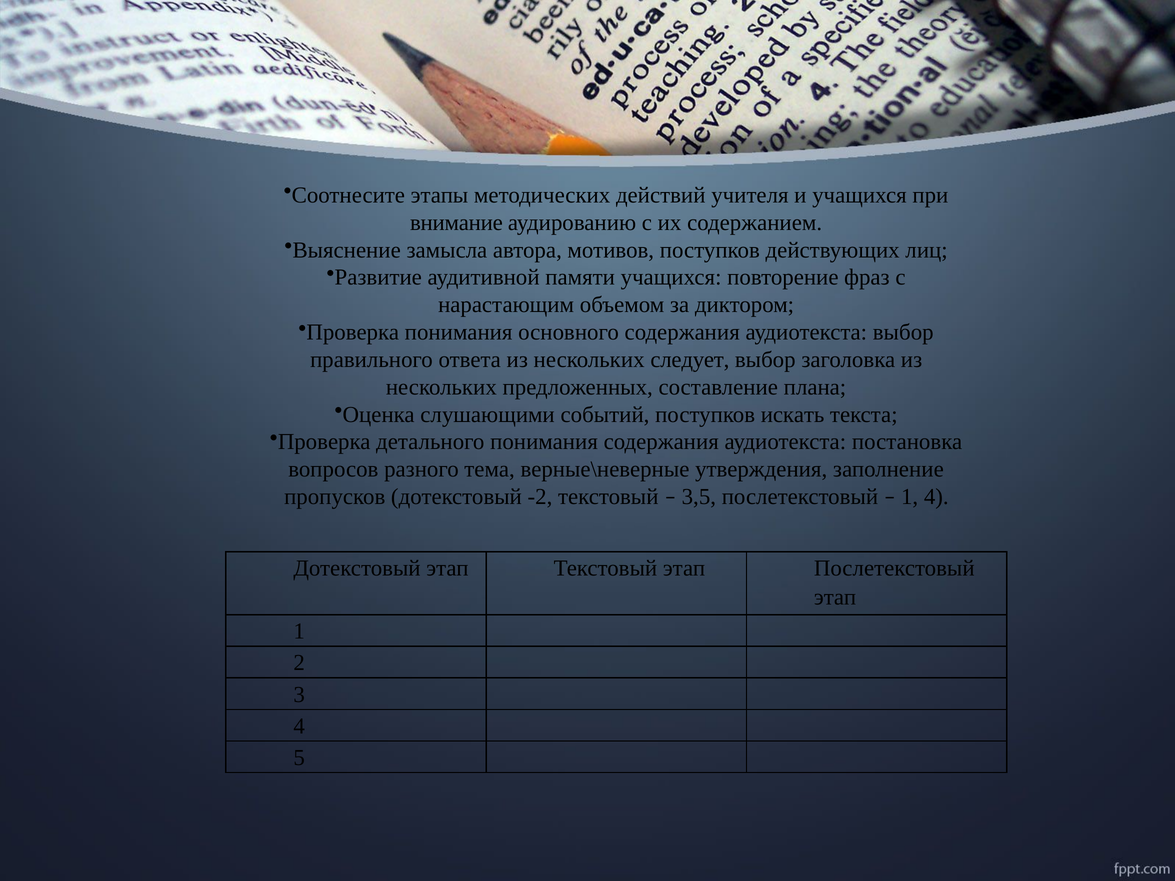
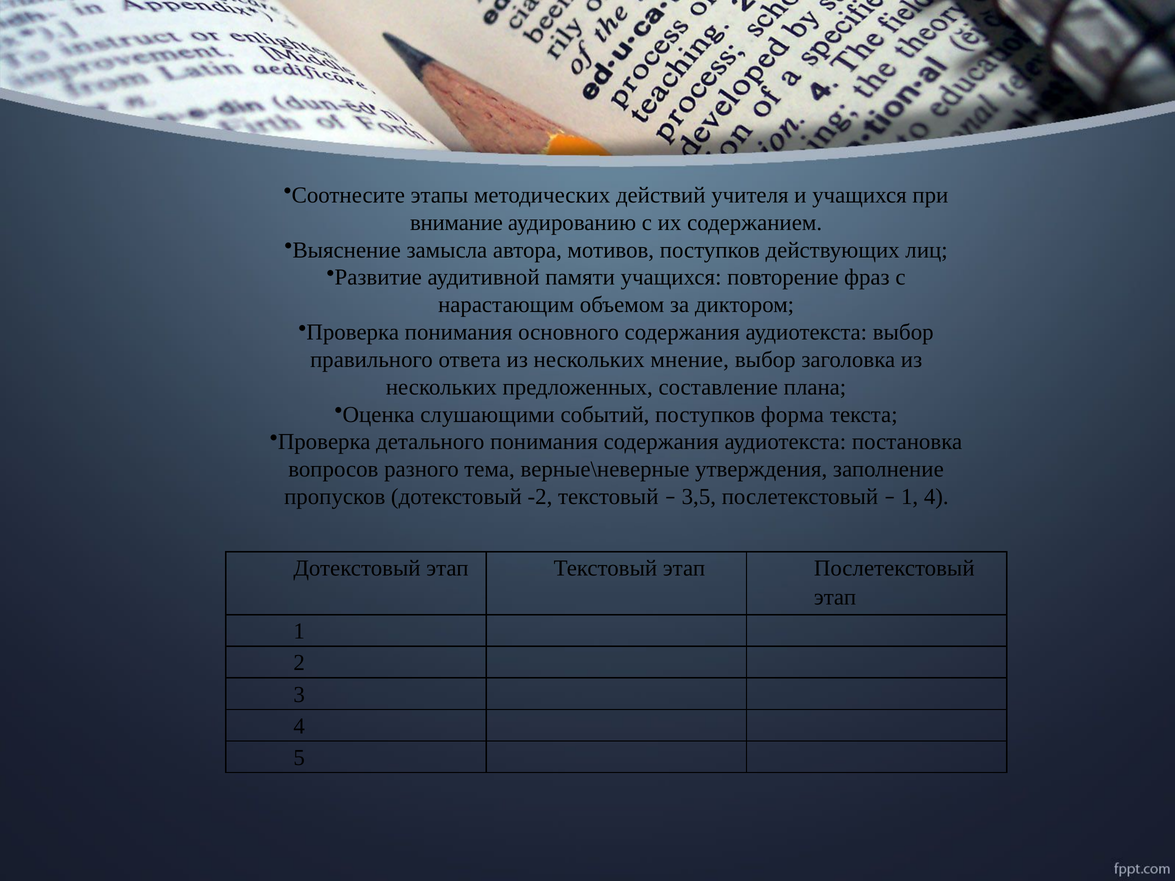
следует: следует -> мнение
искать: искать -> форма
